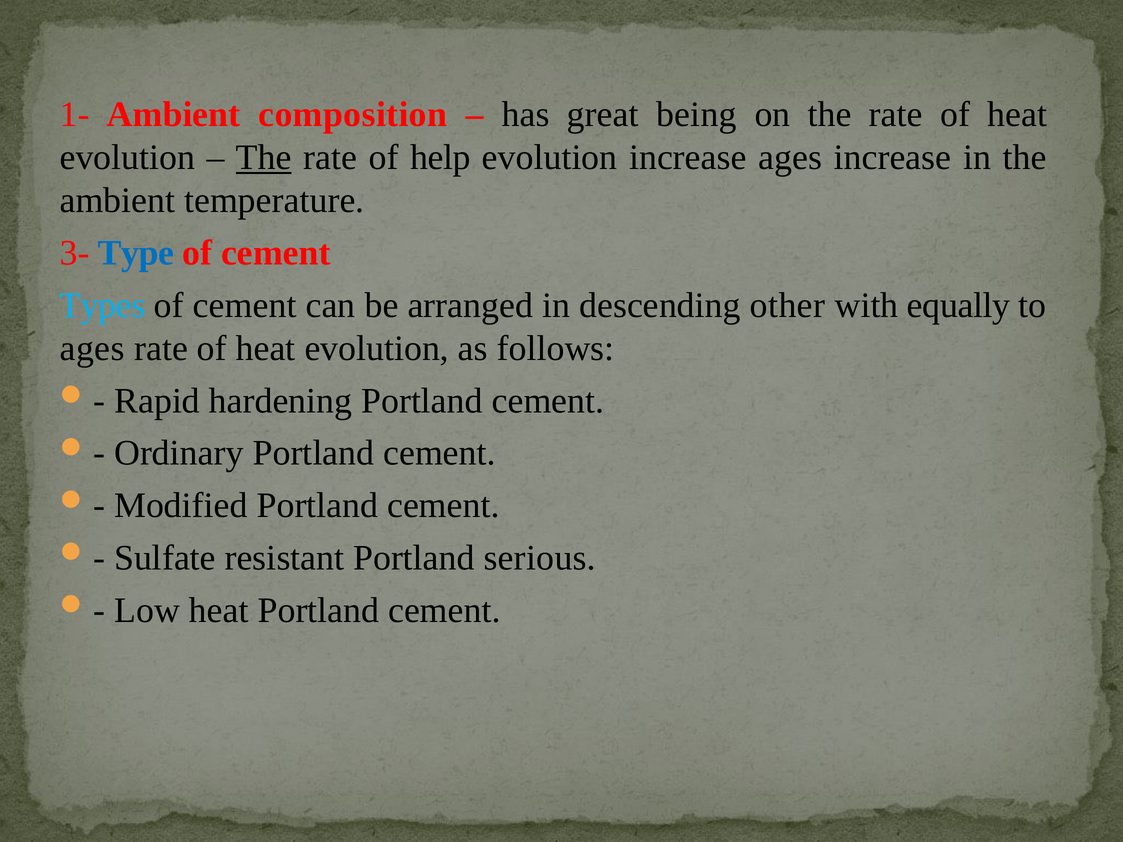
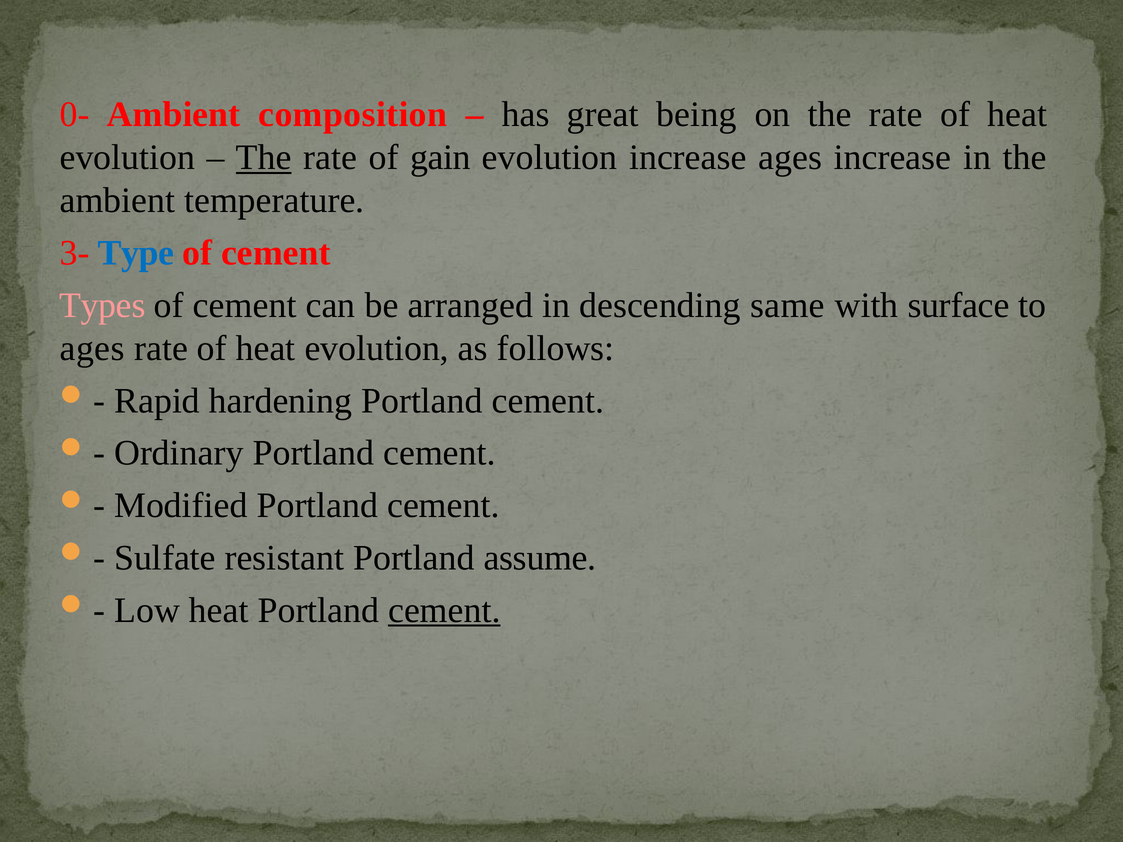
1-: 1- -> 0-
help: help -> gain
Types colour: light blue -> pink
other: other -> same
equally: equally -> surface
serious: serious -> assume
cement at (444, 610) underline: none -> present
